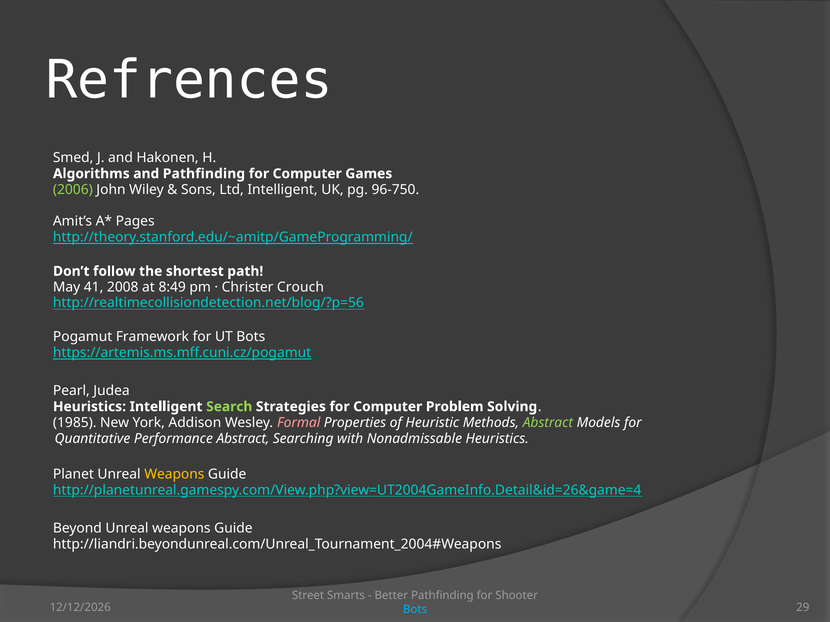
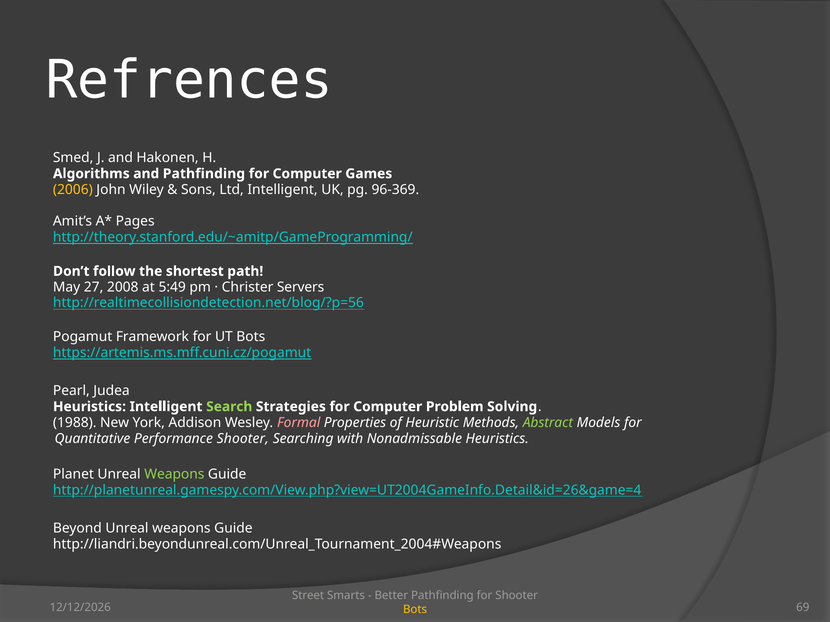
2006 colour: light green -> yellow
96-750: 96-750 -> 96-369
41: 41 -> 27
8:49: 8:49 -> 5:49
Crouch: Crouch -> Servers
1985: 1985 -> 1988
Performance Abstract: Abstract -> Shooter
Weapons at (174, 475) colour: yellow -> light green
29: 29 -> 69
Bots at (415, 610) colour: light blue -> yellow
